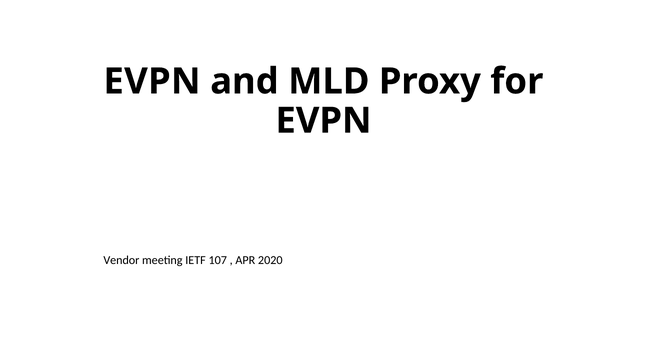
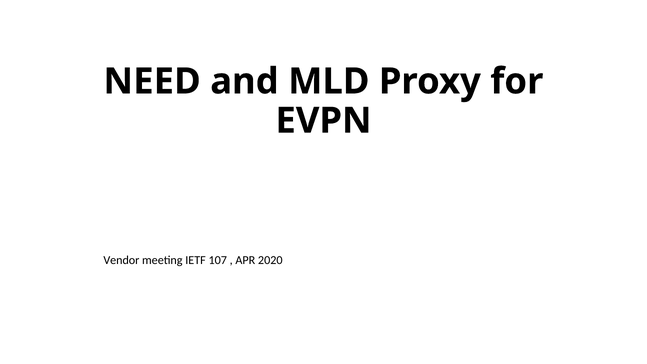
EVPN at (152, 81): EVPN -> NEED
